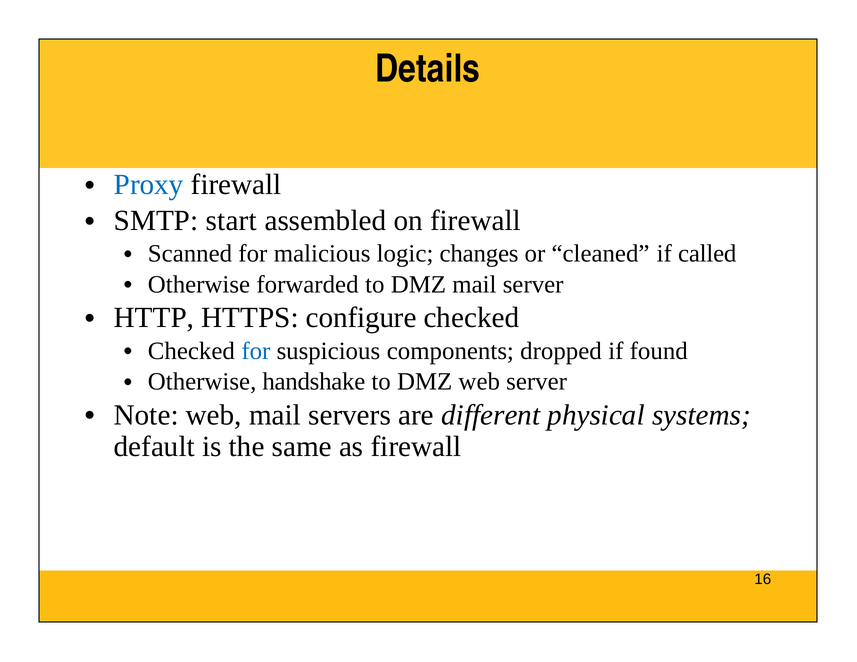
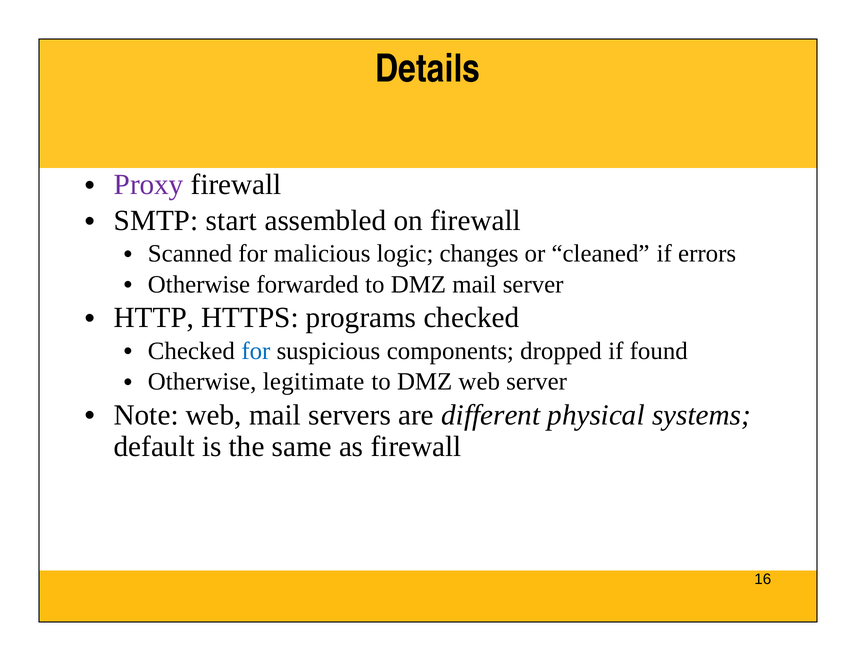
Proxy colour: blue -> purple
called: called -> errors
configure: configure -> programs
handshake: handshake -> legitimate
